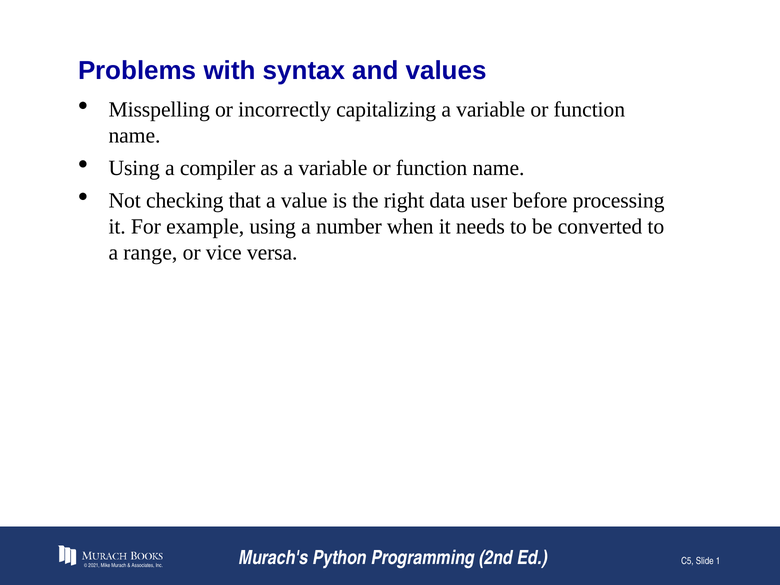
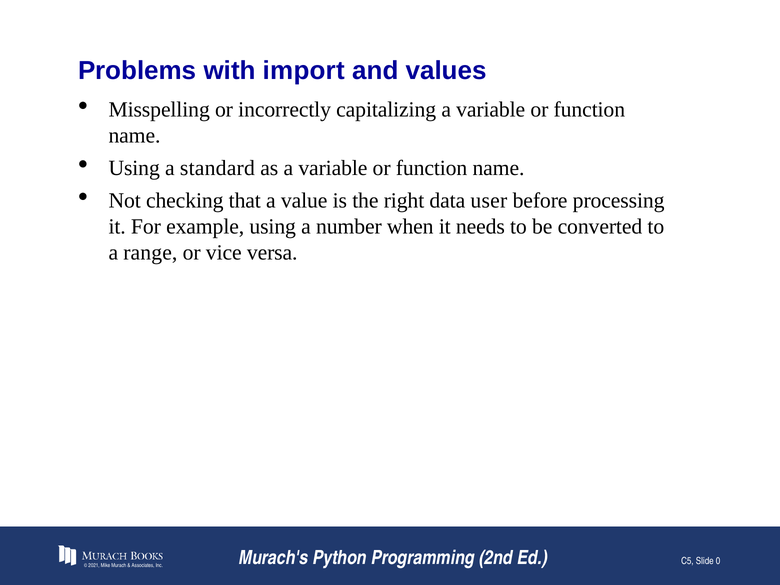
syntax: syntax -> import
compiler: compiler -> standard
1: 1 -> 0
